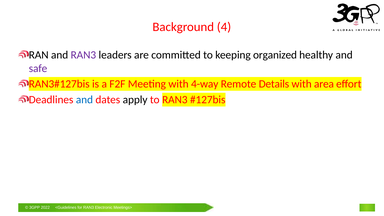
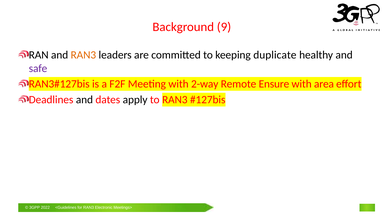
4: 4 -> 9
RAN3 at (83, 55) colour: purple -> orange
organized: organized -> duplicate
4-way: 4-way -> 2-way
Details: Details -> Ensure
and at (84, 100) colour: blue -> black
